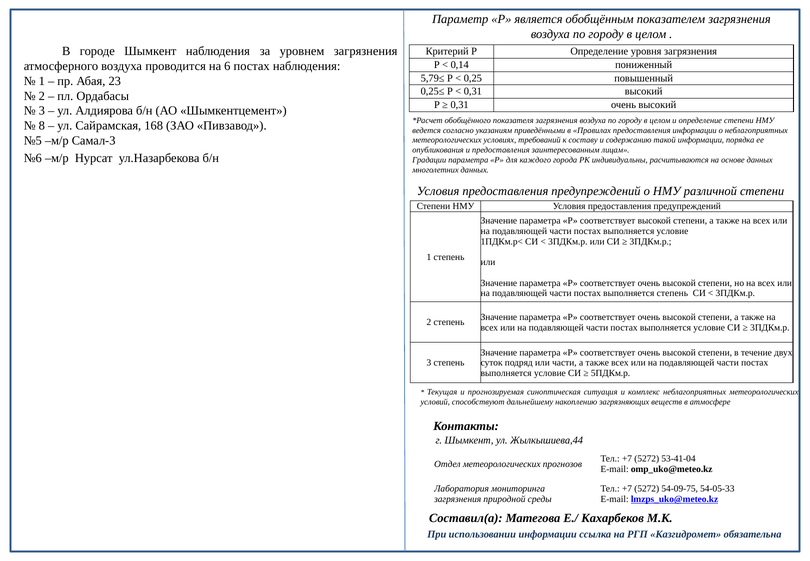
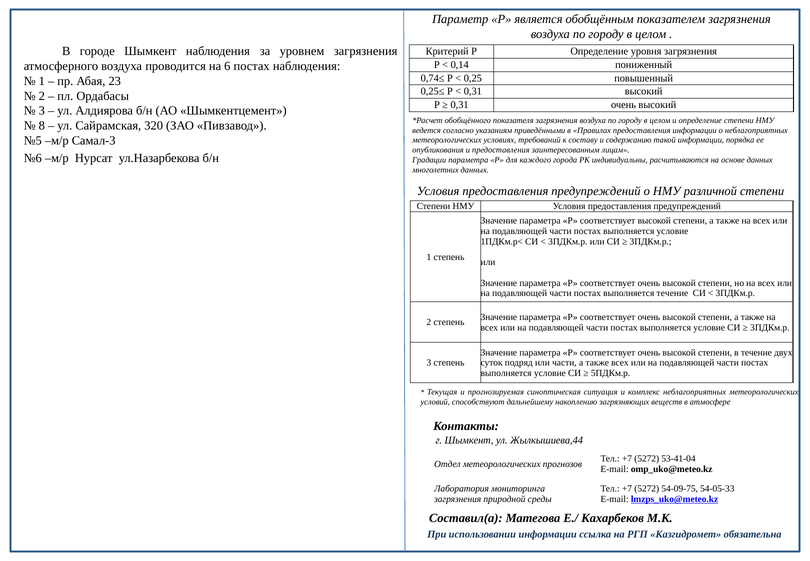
5,79≤: 5,79≤ -> 0,74≤
168: 168 -> 320
выполняется степень: степень -> течение
